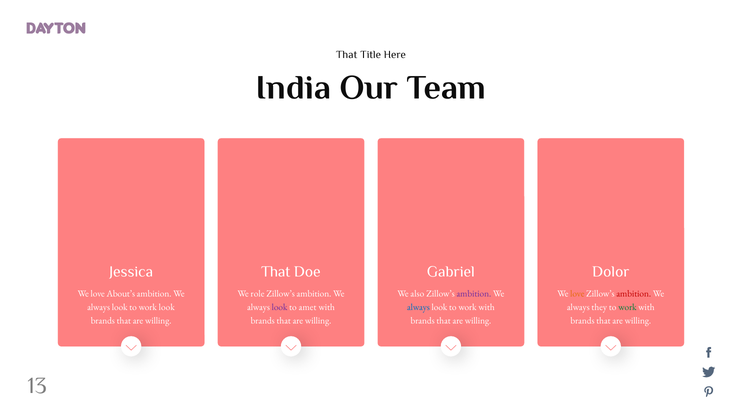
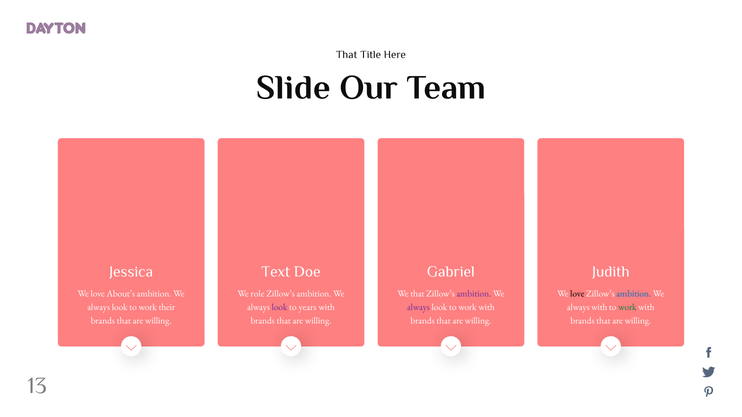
India: India -> Slide
That at (276, 272): That -> Text
Dolor: Dolor -> Judith
We also: also -> that
love at (577, 294) colour: orange -> black
ambition at (634, 294) colour: red -> blue
work look: look -> their
amet: amet -> years
always at (418, 308) colour: blue -> purple
always they: they -> with
